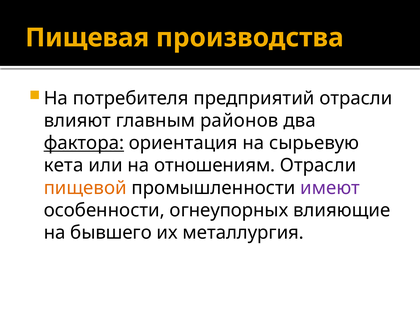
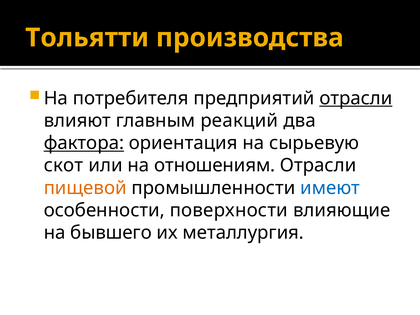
Пищевая: Пищевая -> Тольятти
отрасли at (356, 98) underline: none -> present
районов: районов -> реакций
кета: кета -> скот
имеют colour: purple -> blue
огнеупорных: огнеупорных -> поверхности
